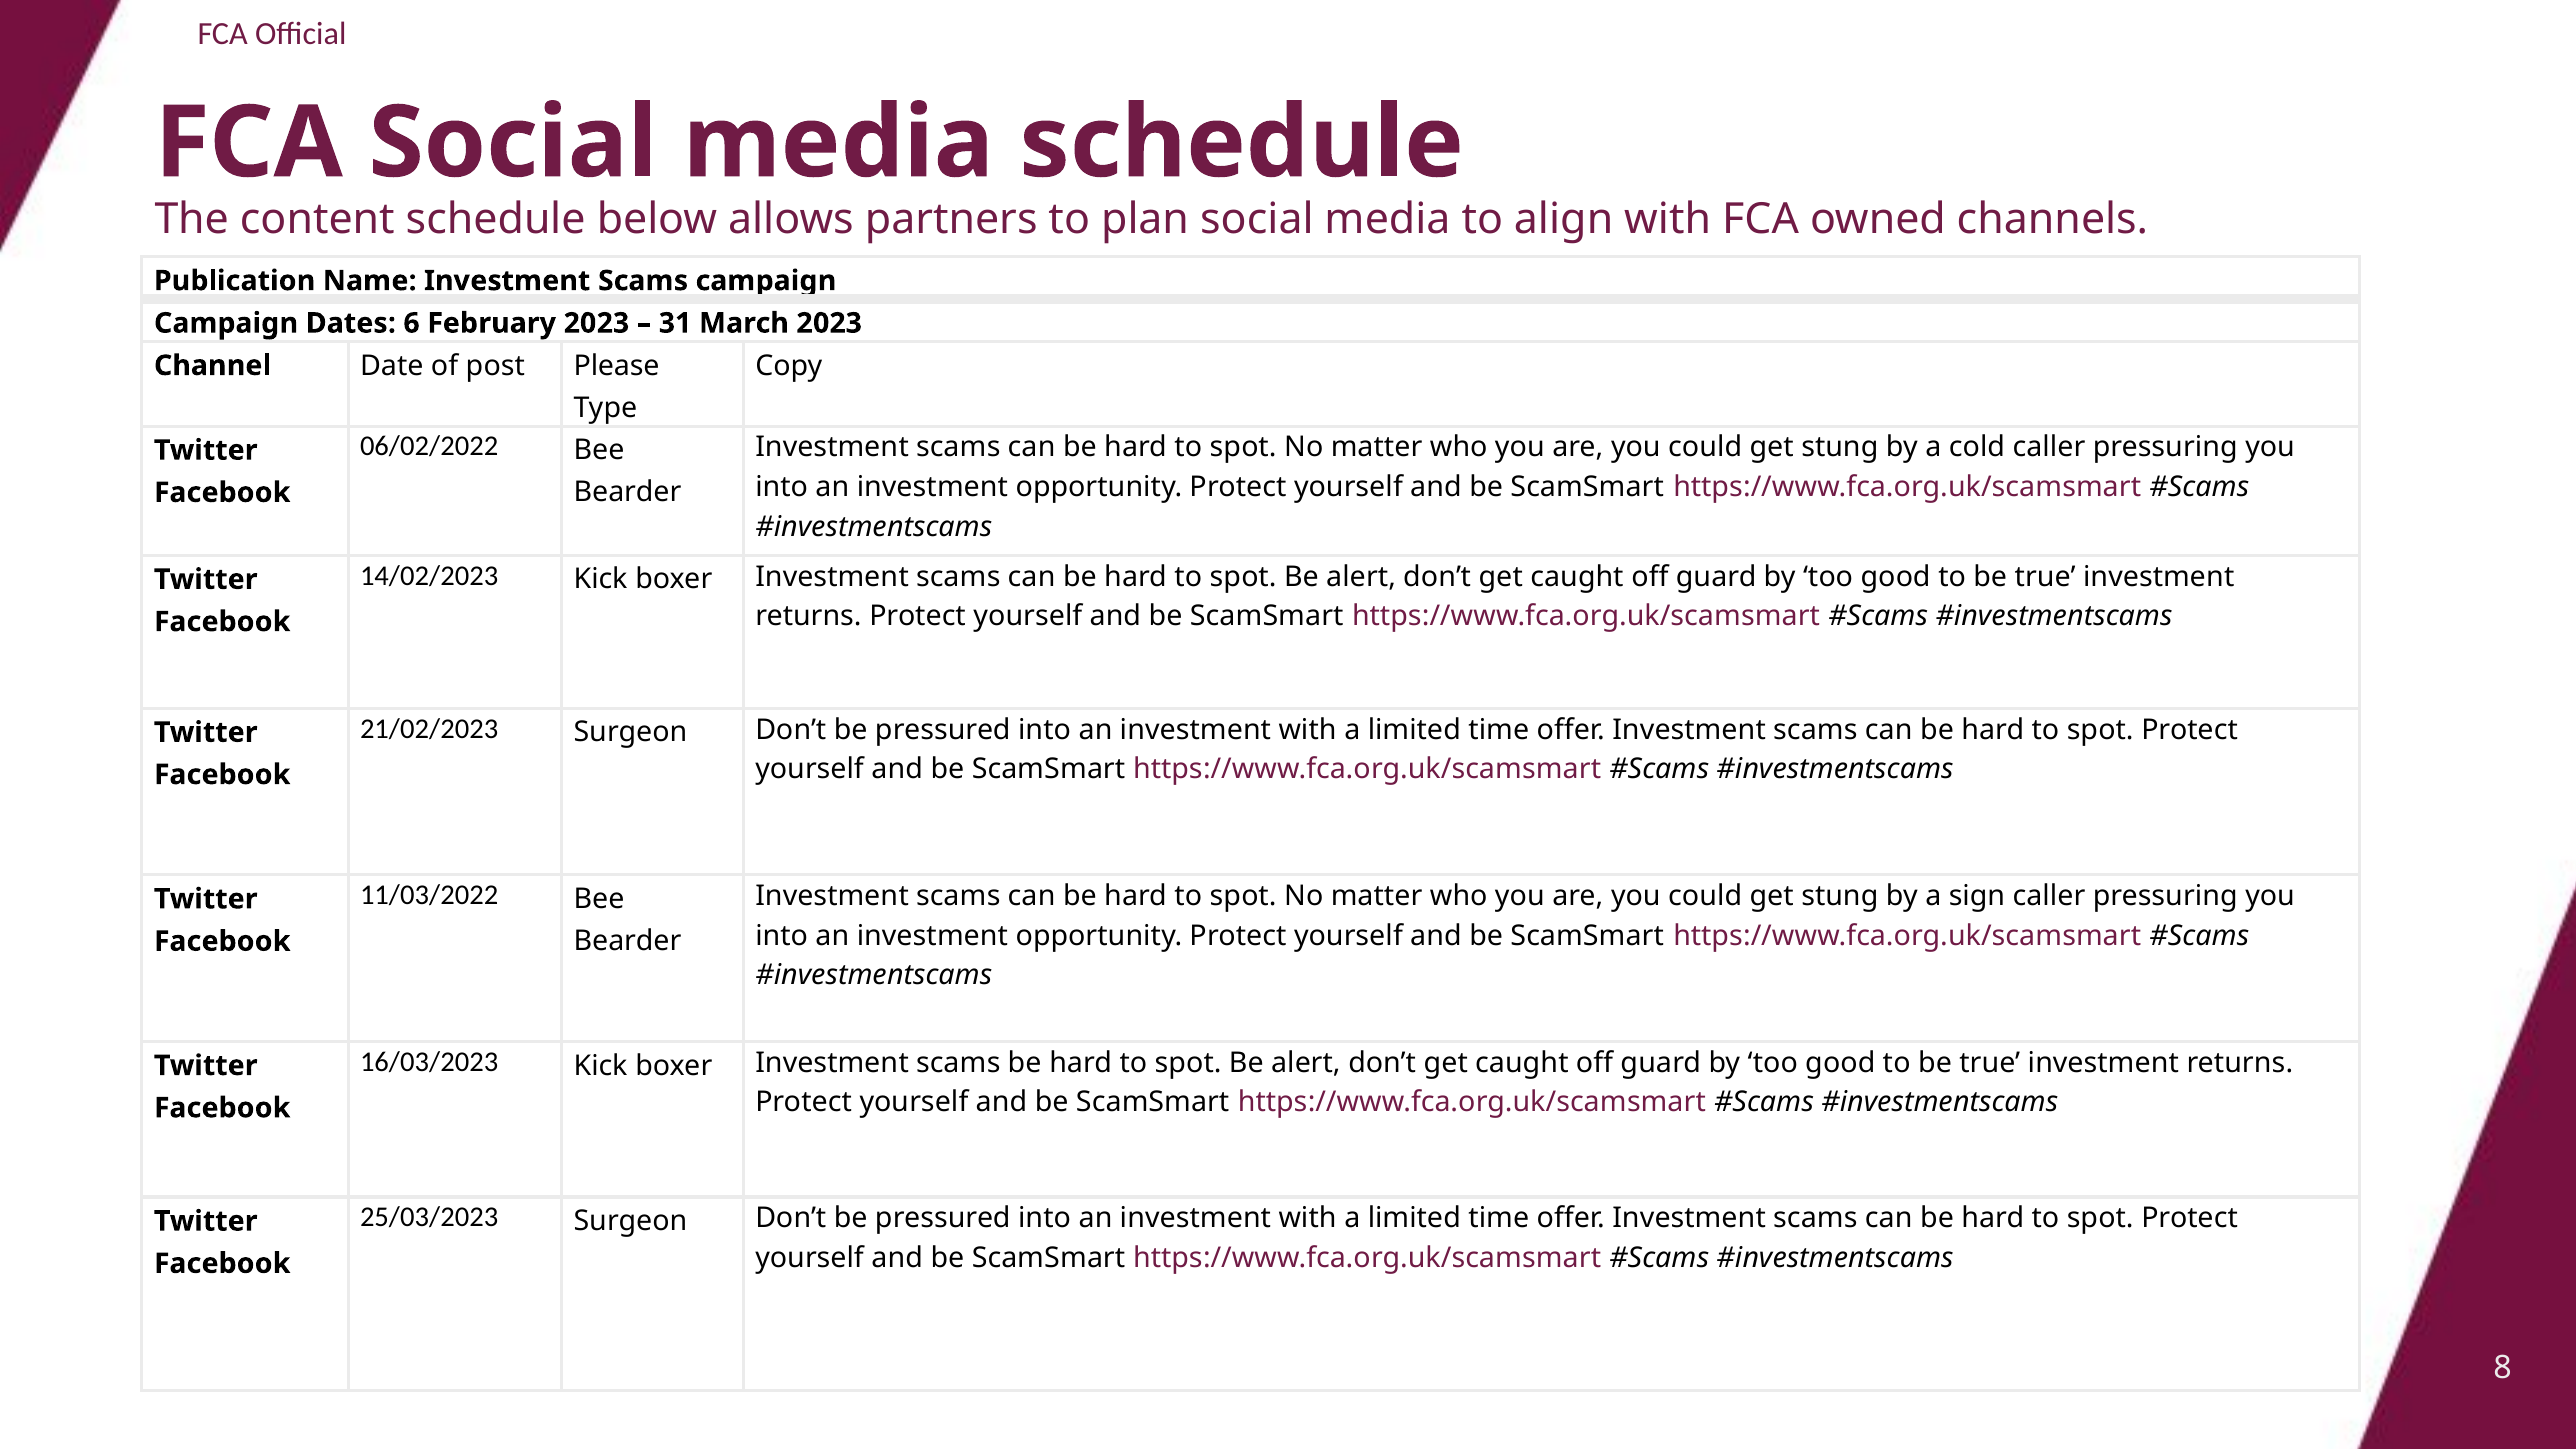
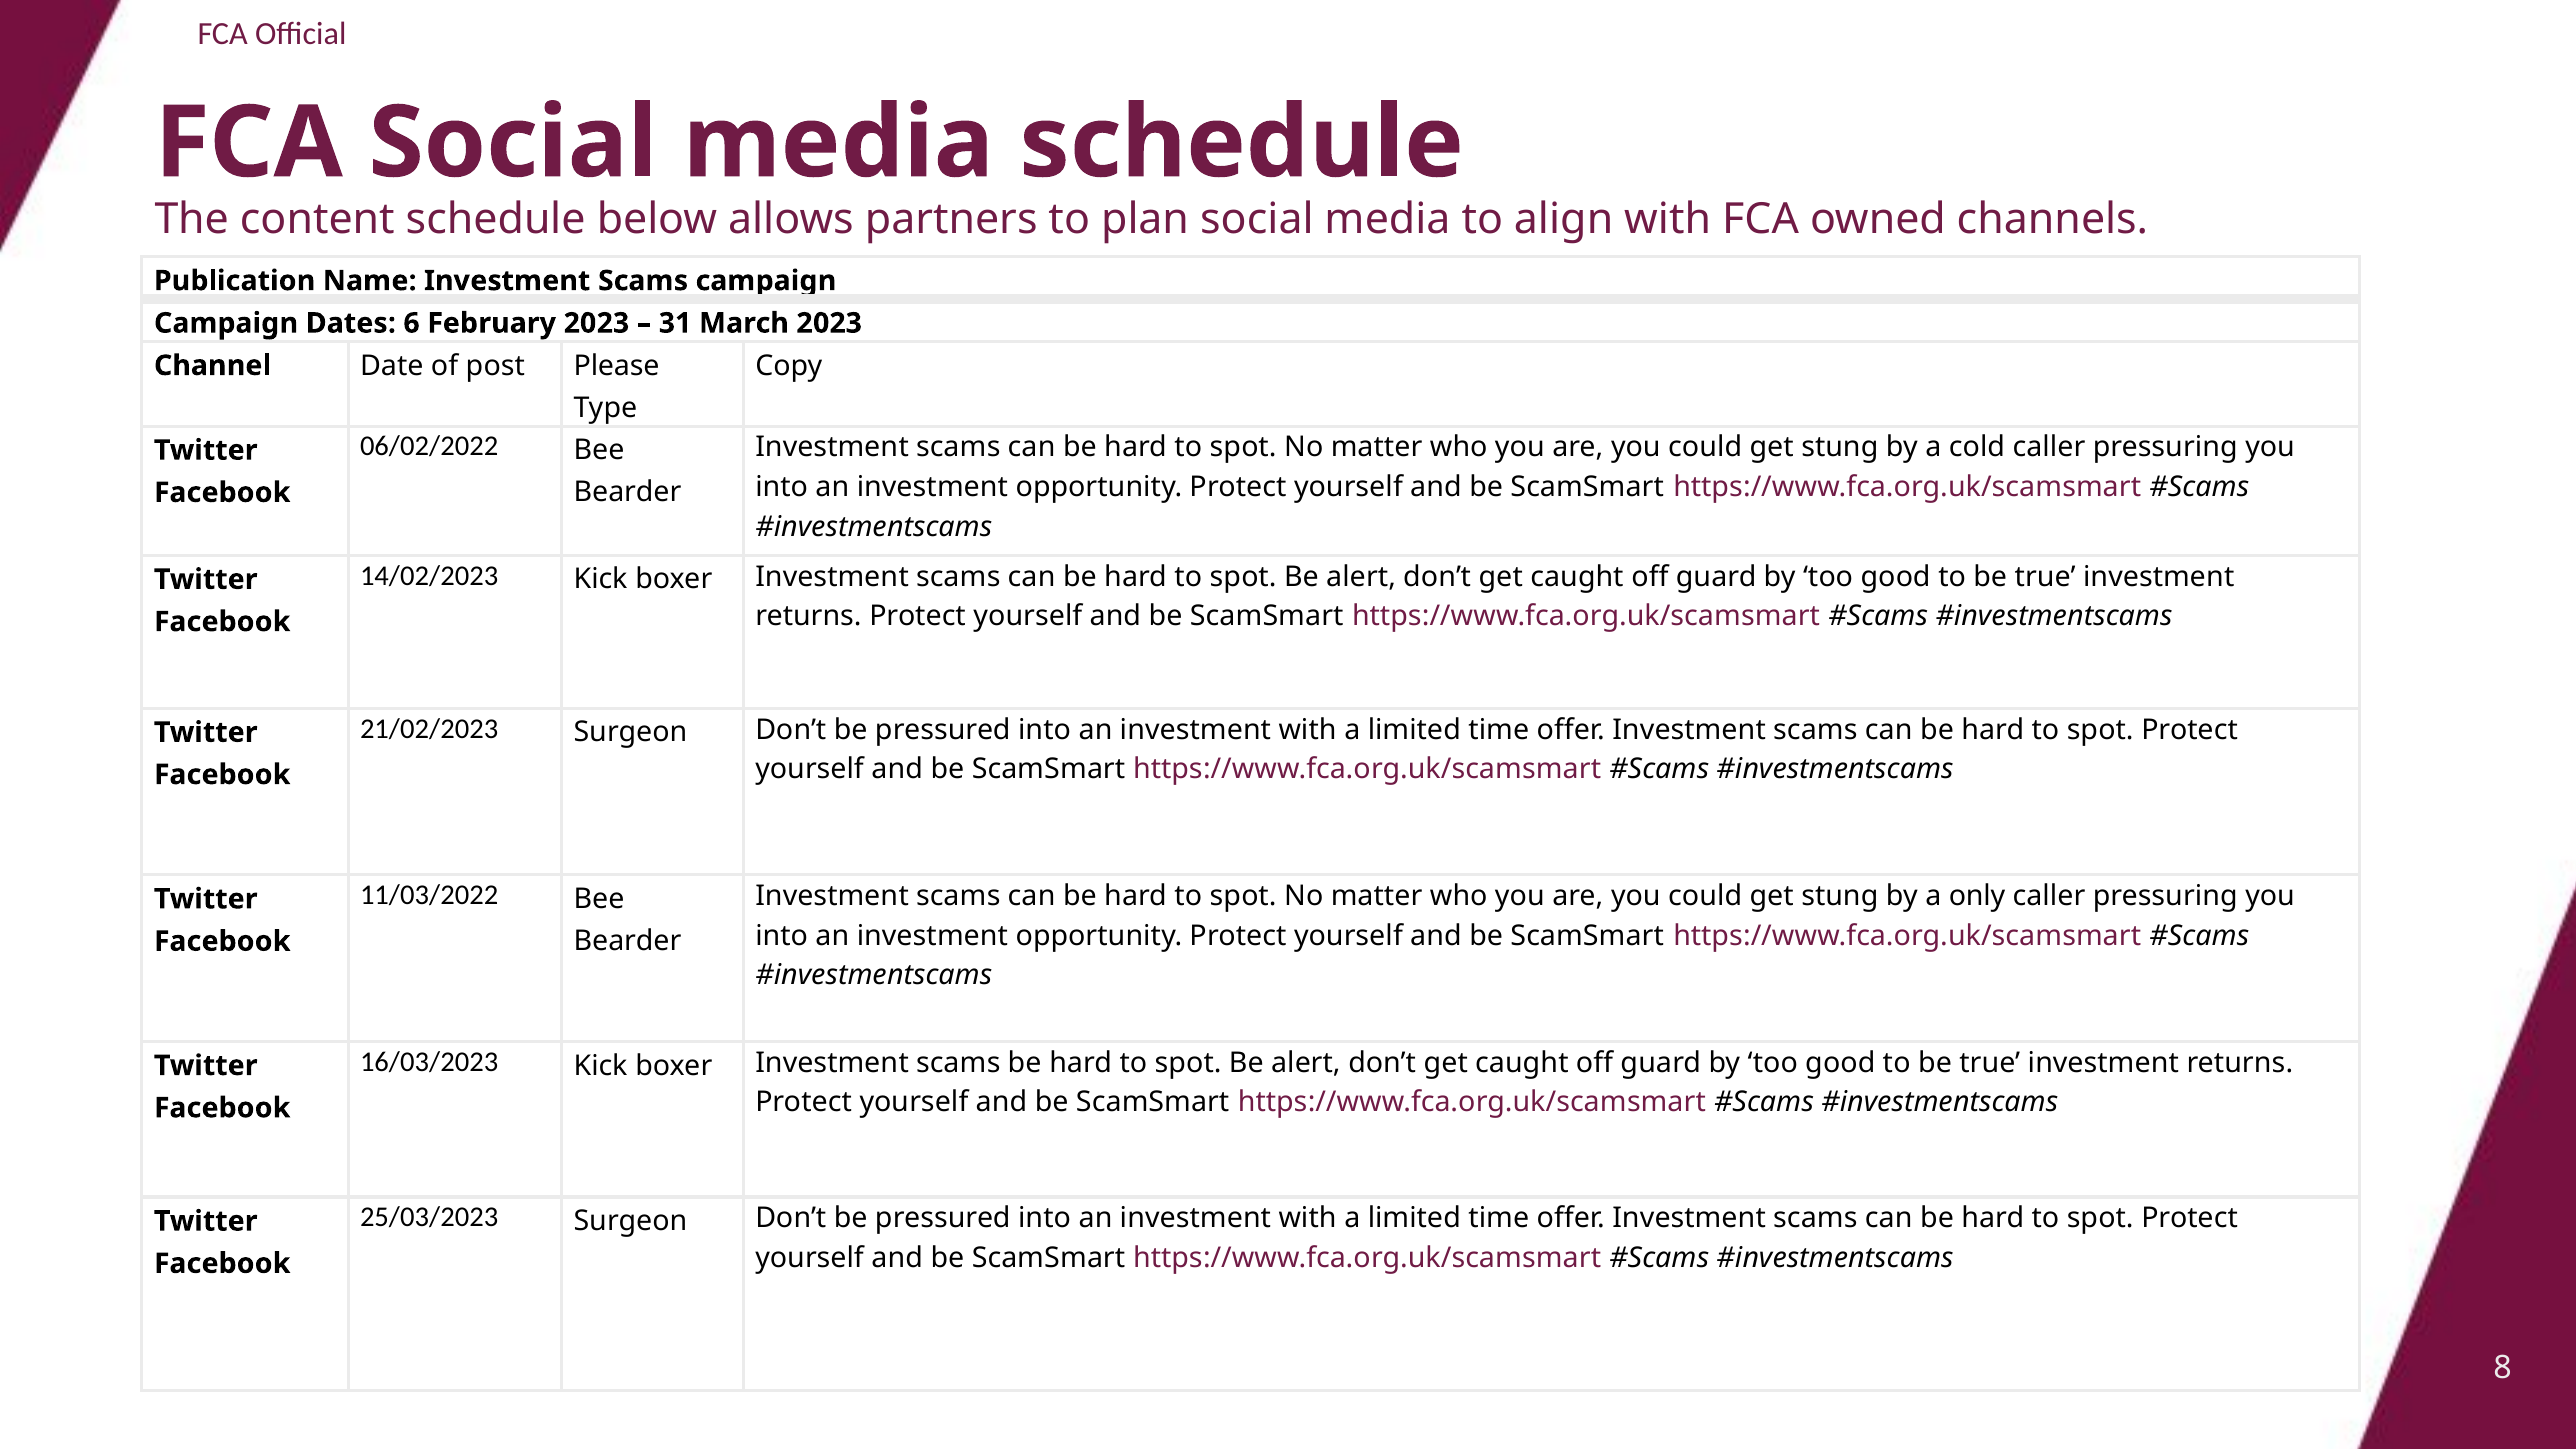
sign: sign -> only
